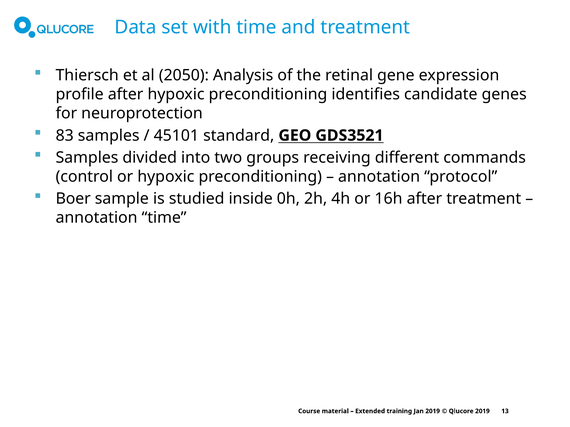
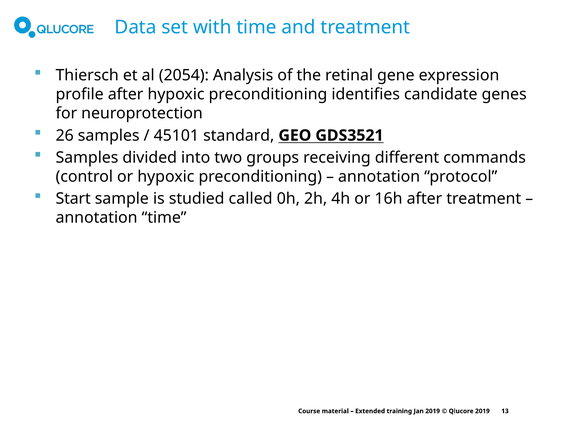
2050: 2050 -> 2054
83: 83 -> 26
Boer: Boer -> Start
inside: inside -> called
